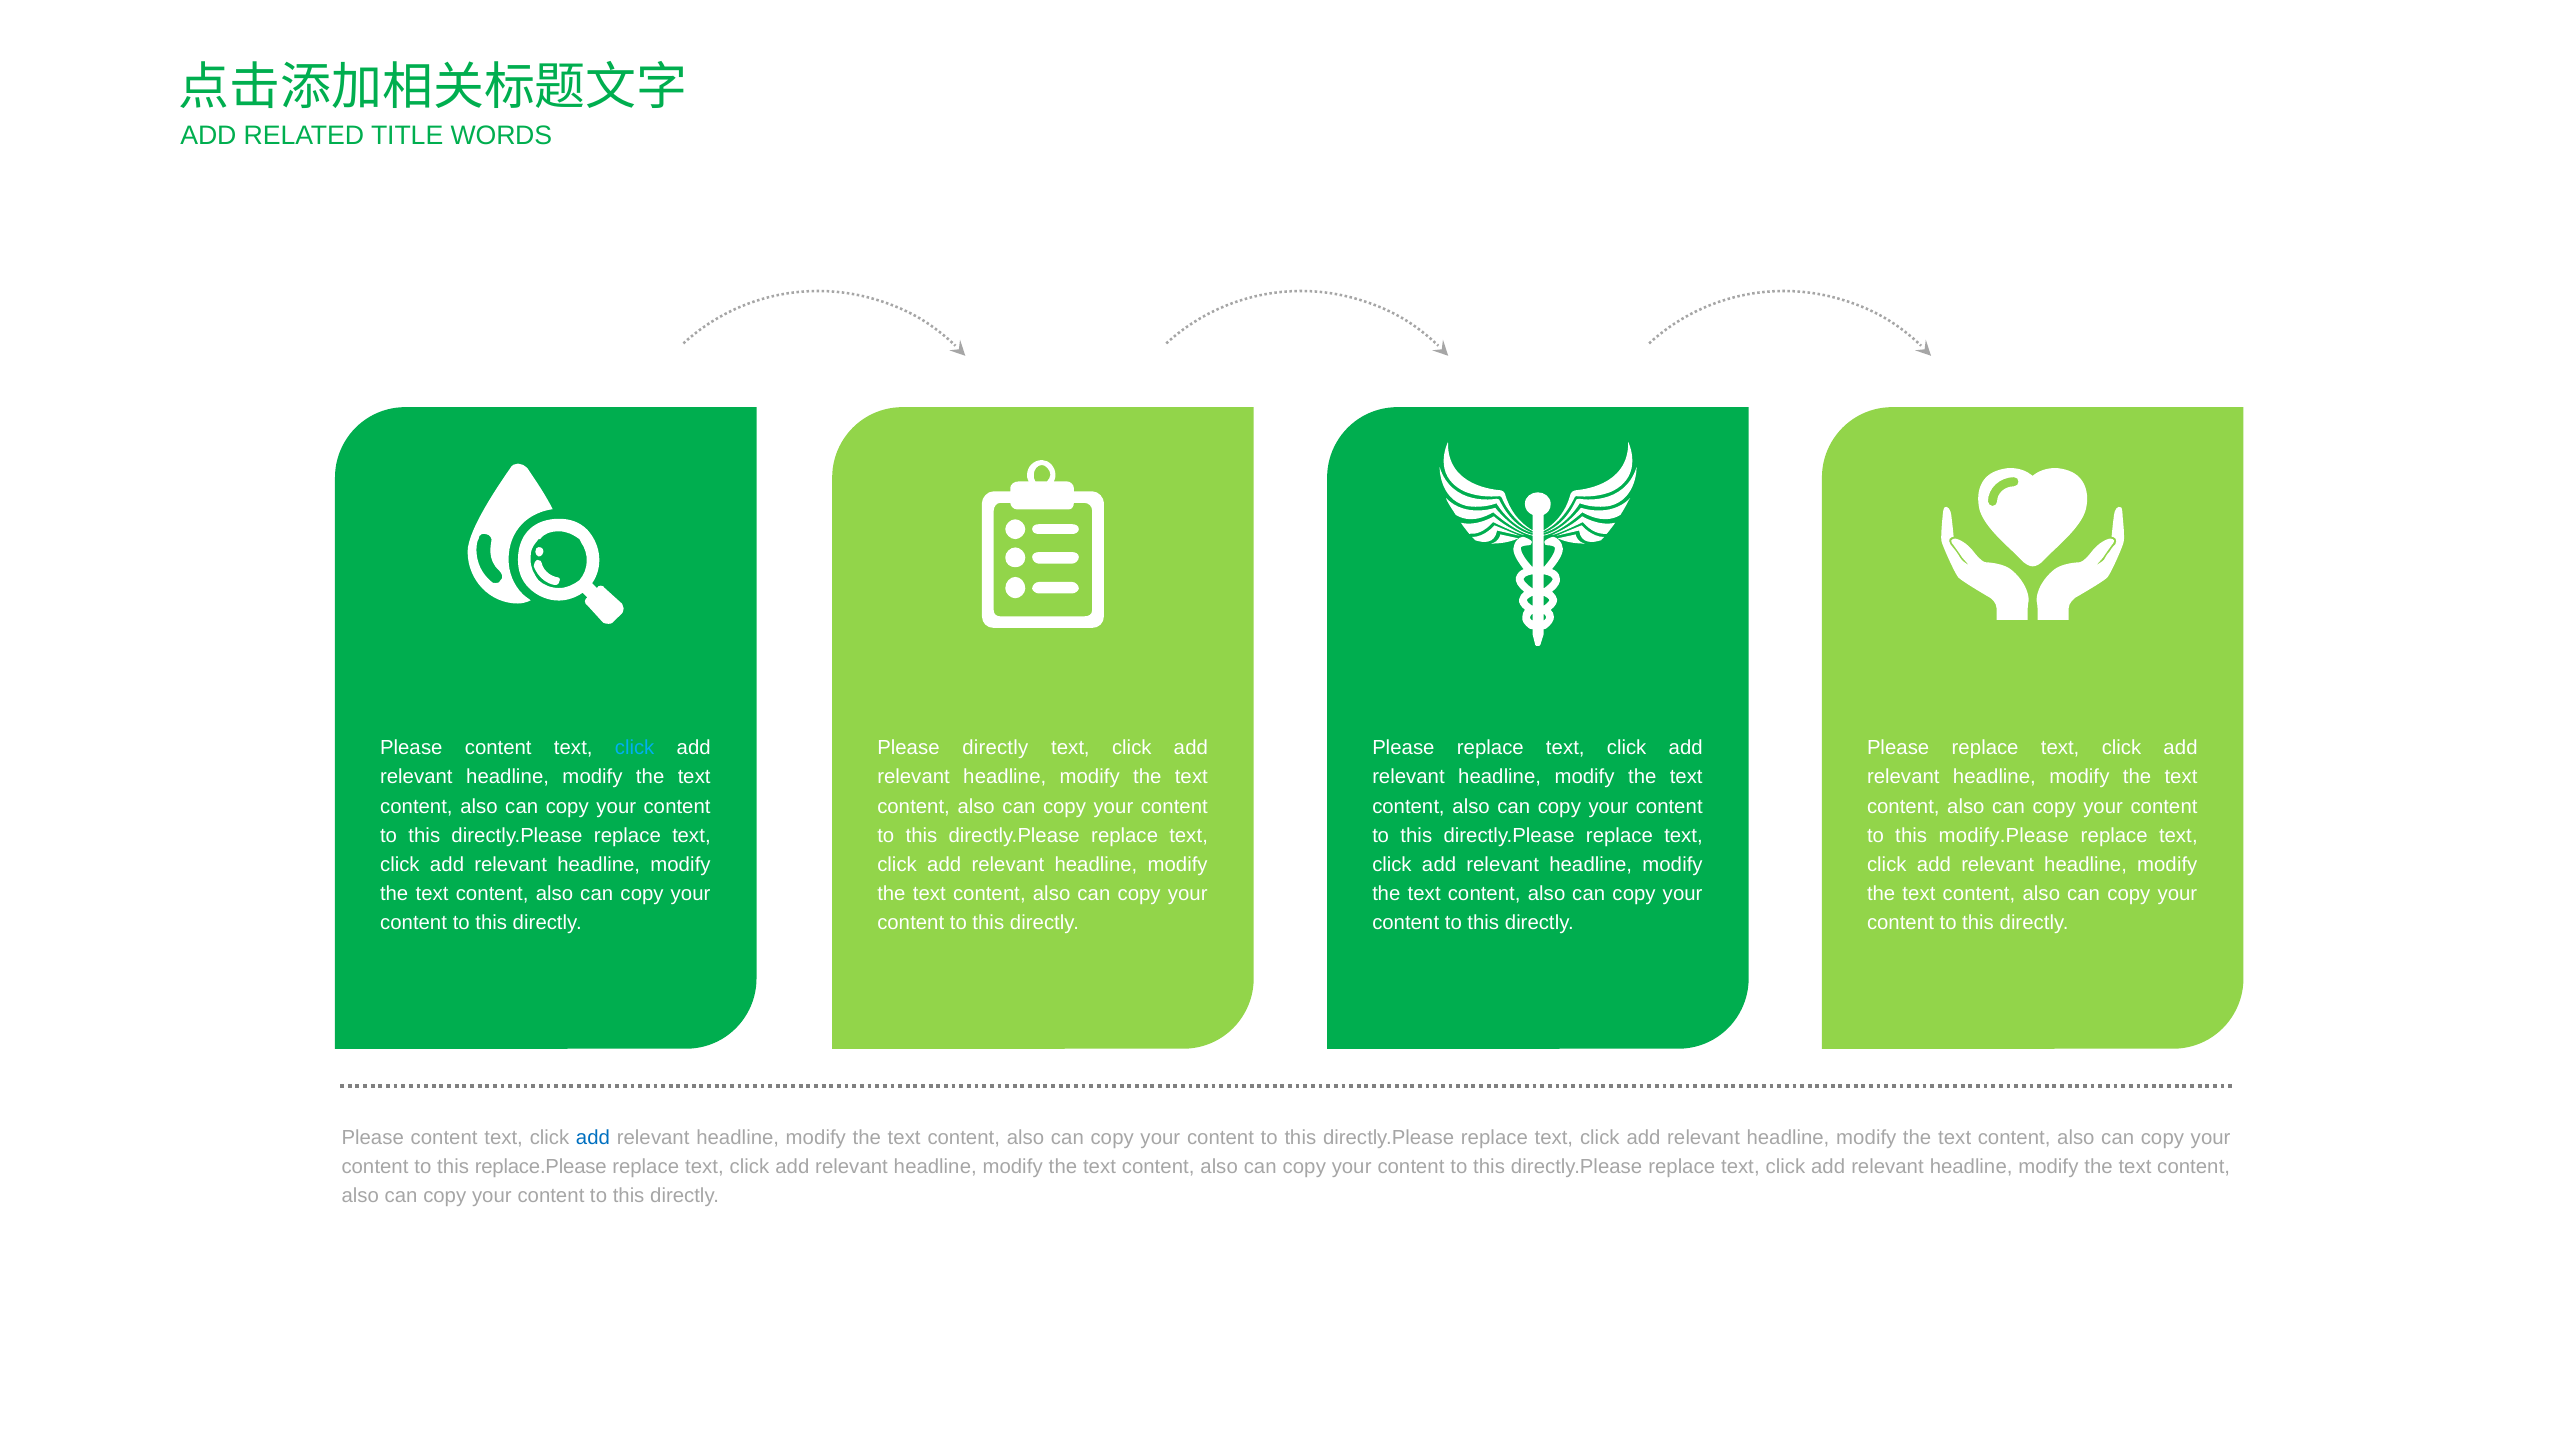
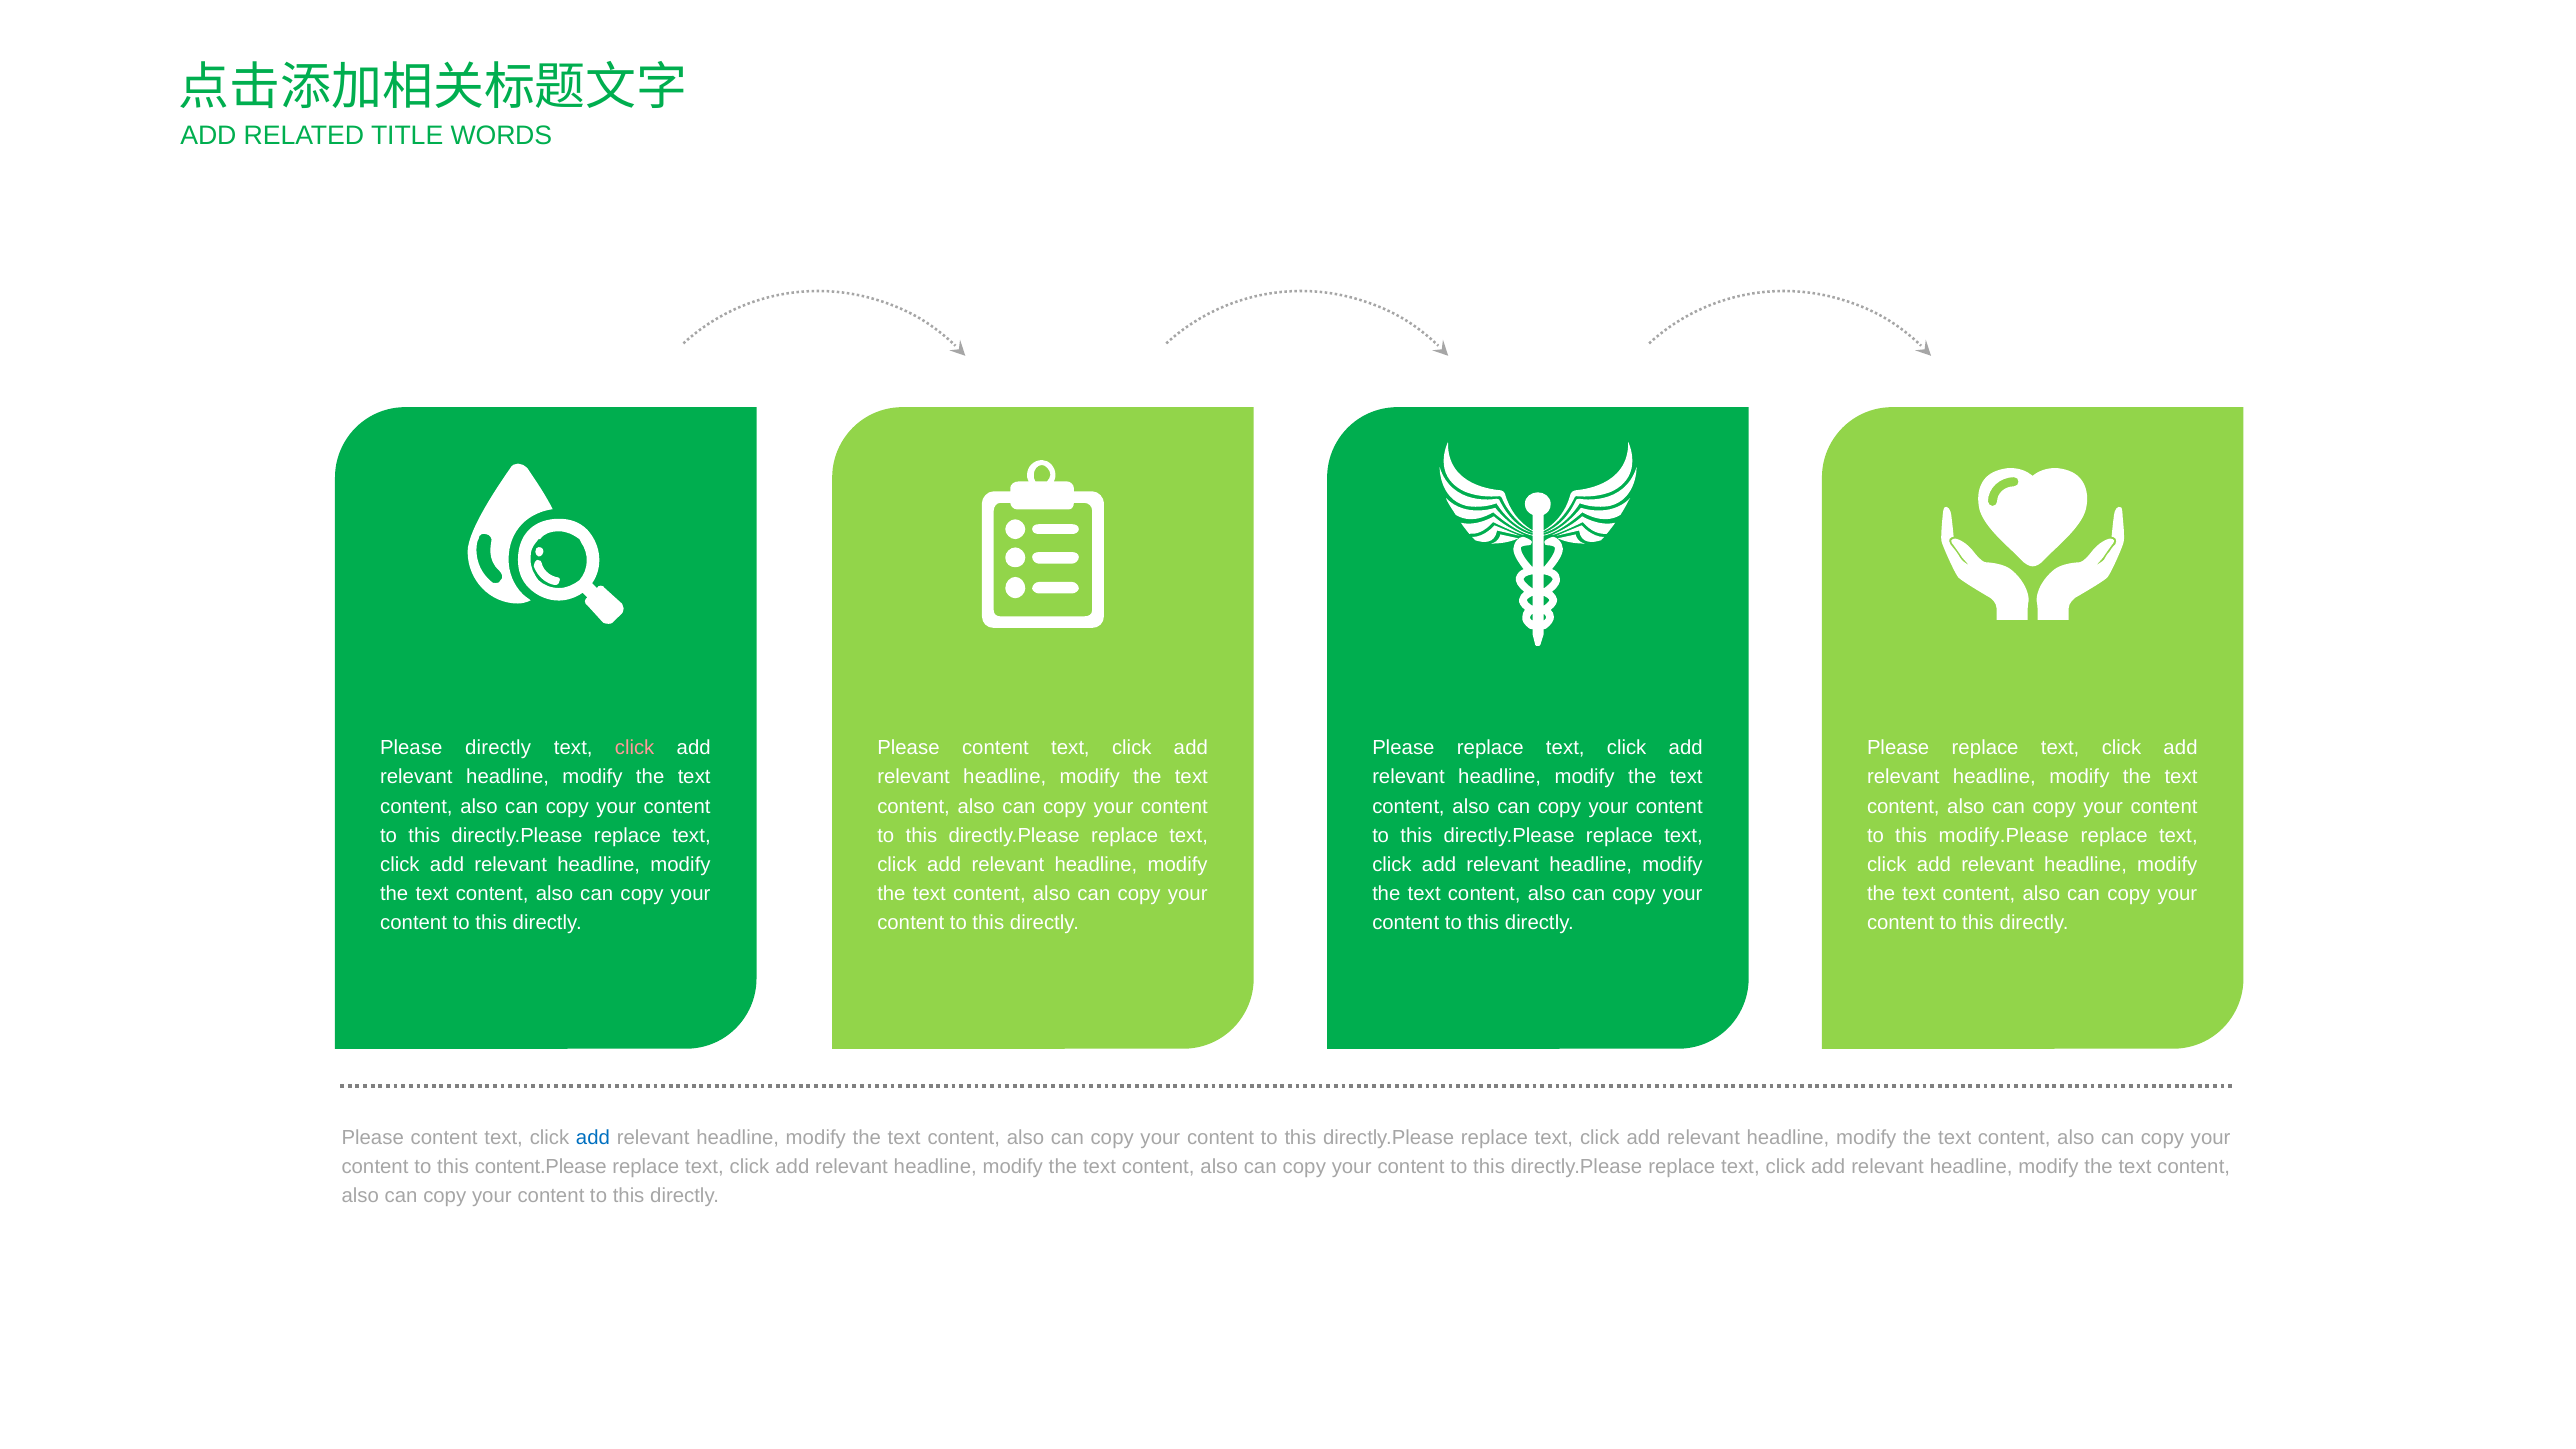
content at (498, 748): content -> directly
click at (635, 748) colour: light blue -> pink
directly at (995, 748): directly -> content
replace.Please: replace.Please -> content.Please
